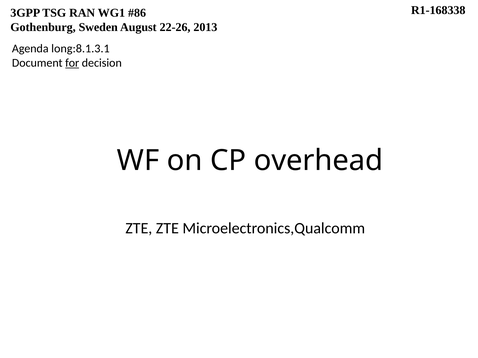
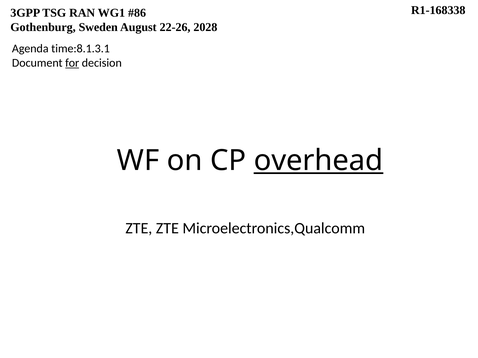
2013: 2013 -> 2028
long:8.1.3.1: long:8.1.3.1 -> time:8.1.3.1
overhead underline: none -> present
